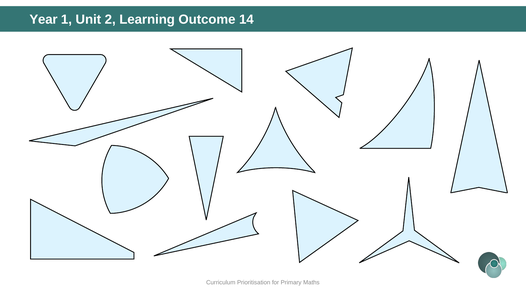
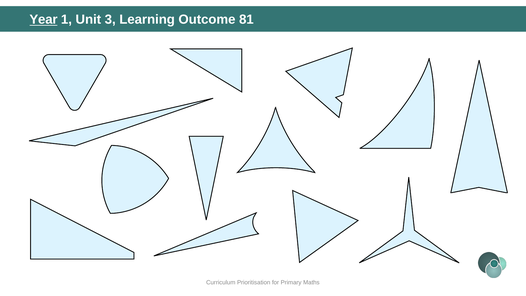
Year underline: none -> present
2: 2 -> 3
14: 14 -> 81
